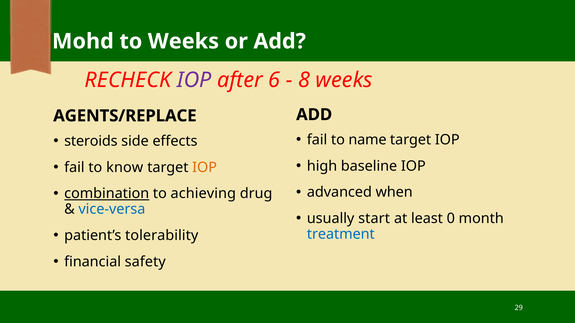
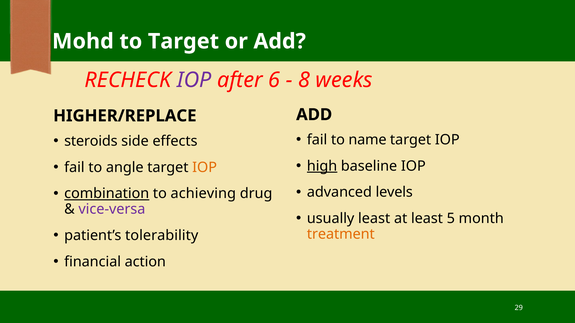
to Weeks: Weeks -> Target
AGENTS/REPLACE: AGENTS/REPLACE -> HIGHER/REPLACE
high underline: none -> present
know: know -> angle
when: when -> levels
vice-versa colour: blue -> purple
usually start: start -> least
0: 0 -> 5
treatment colour: blue -> orange
safety: safety -> action
